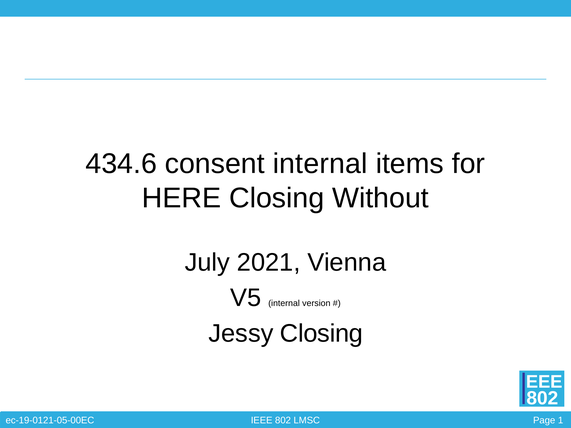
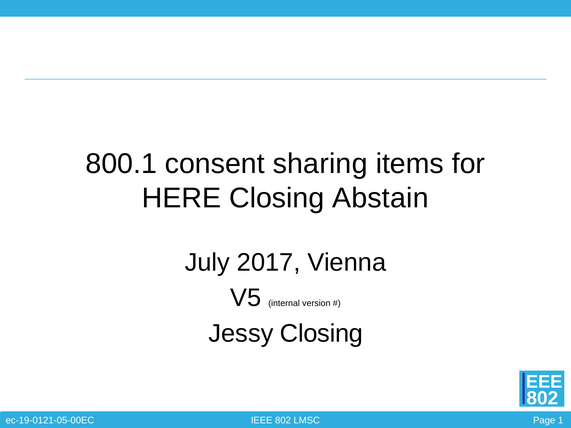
434.6: 434.6 -> 800.1
consent internal: internal -> sharing
Without: Without -> Abstain
2021: 2021 -> 2017
